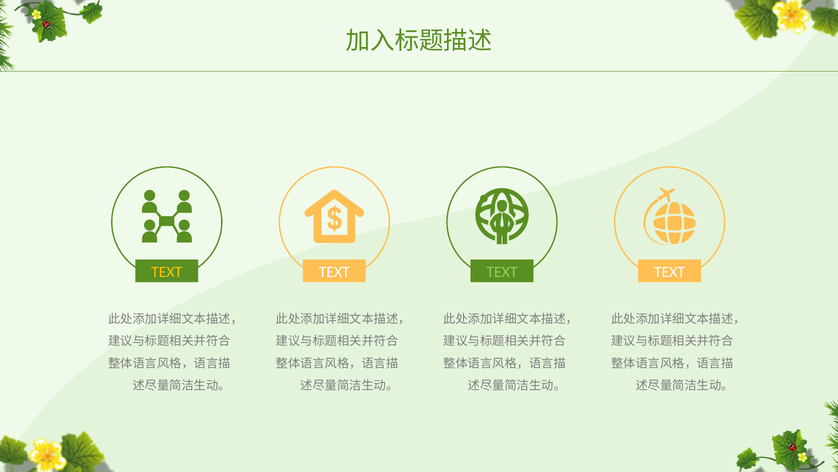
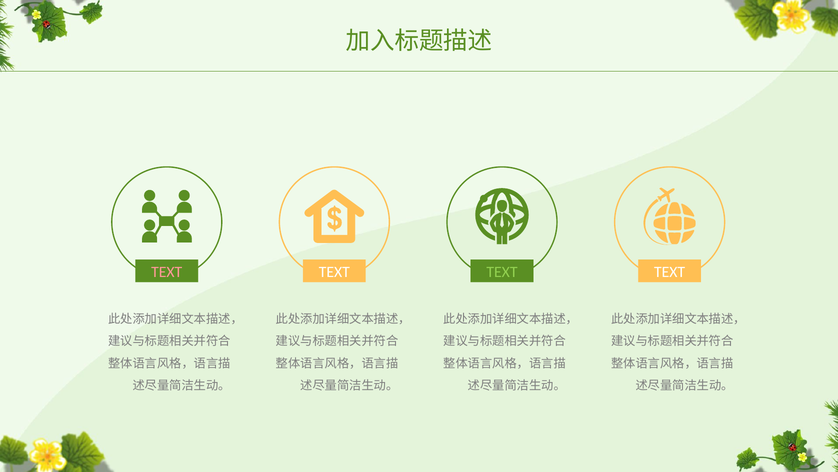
TEXT at (167, 272) colour: yellow -> pink
